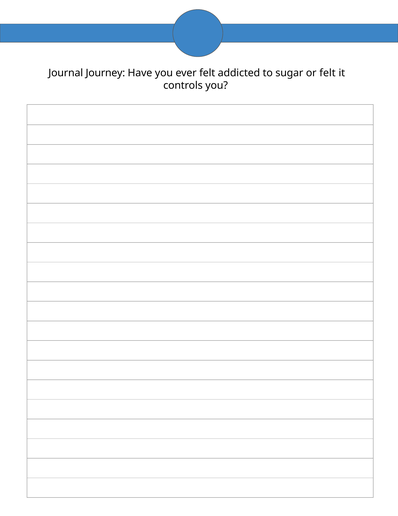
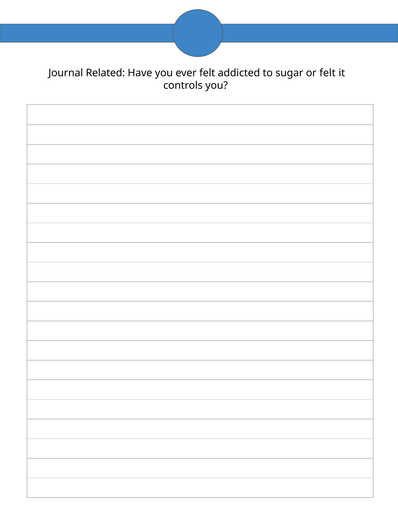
Journey: Journey -> Related
